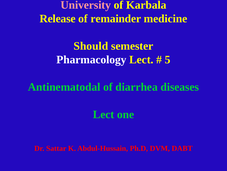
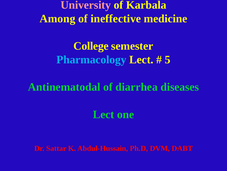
Release: Release -> Among
remainder: remainder -> ineffective
Should: Should -> College
Pharmacology colour: white -> light blue
